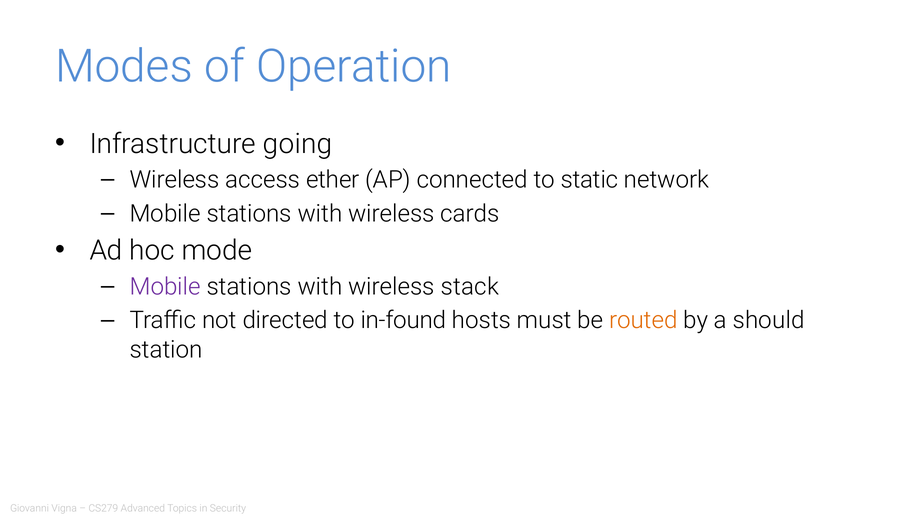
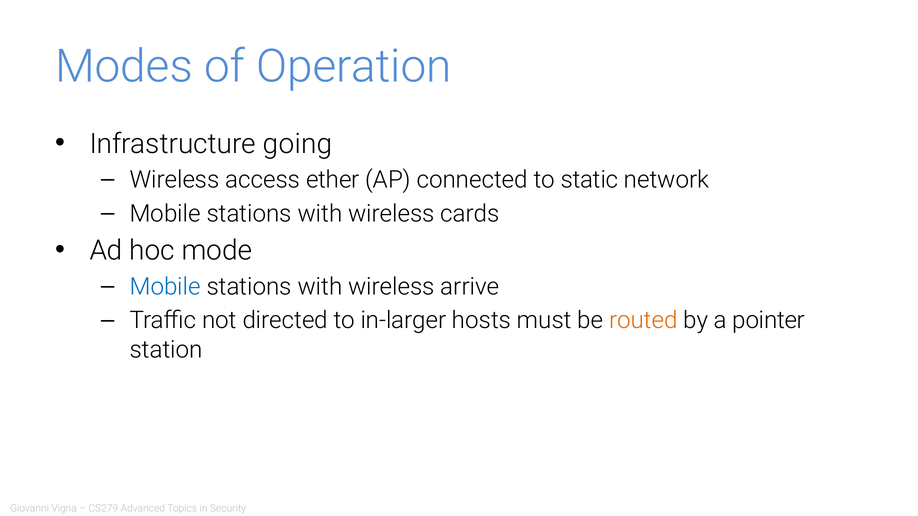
Mobile at (165, 287) colour: purple -> blue
stack: stack -> arrive
in-found: in-found -> in-larger
should: should -> pointer
